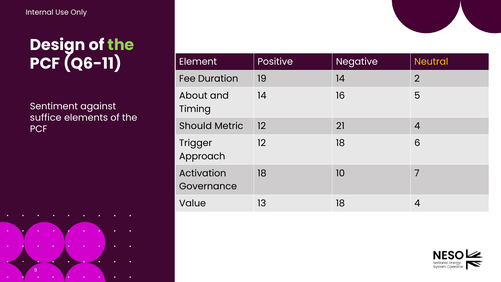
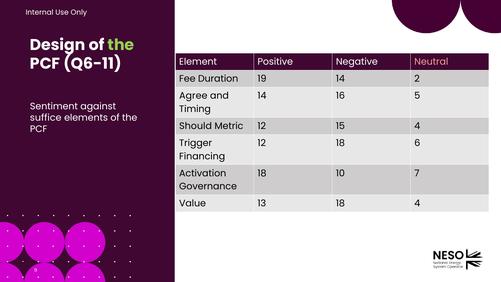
Neutral colour: yellow -> pink
About: About -> Agree
21: 21 -> 15
Approach: Approach -> Financing
